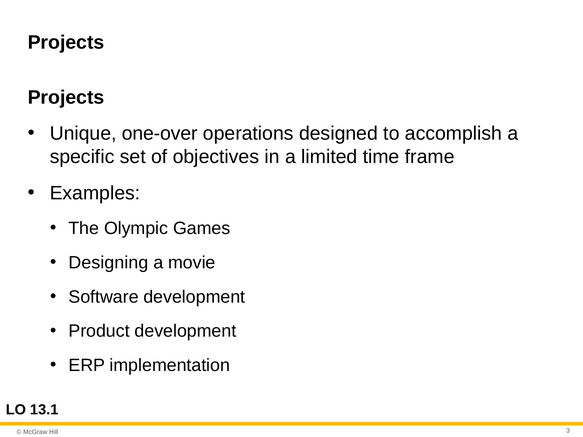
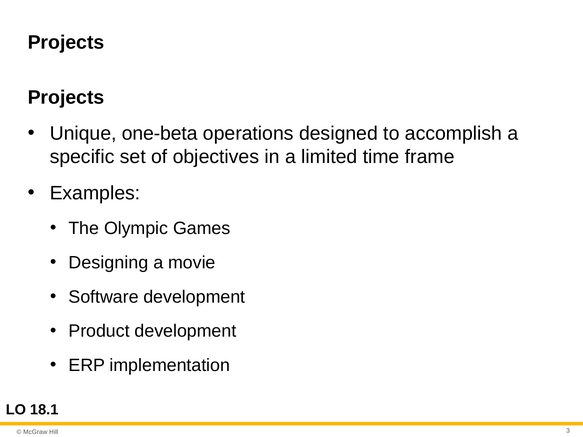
one-over: one-over -> one-beta
13.1: 13.1 -> 18.1
